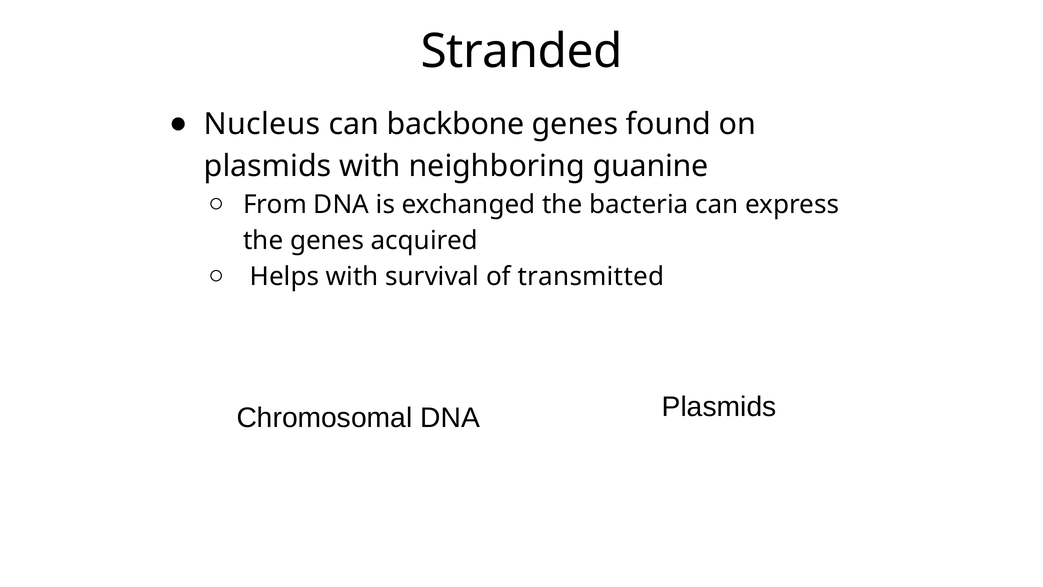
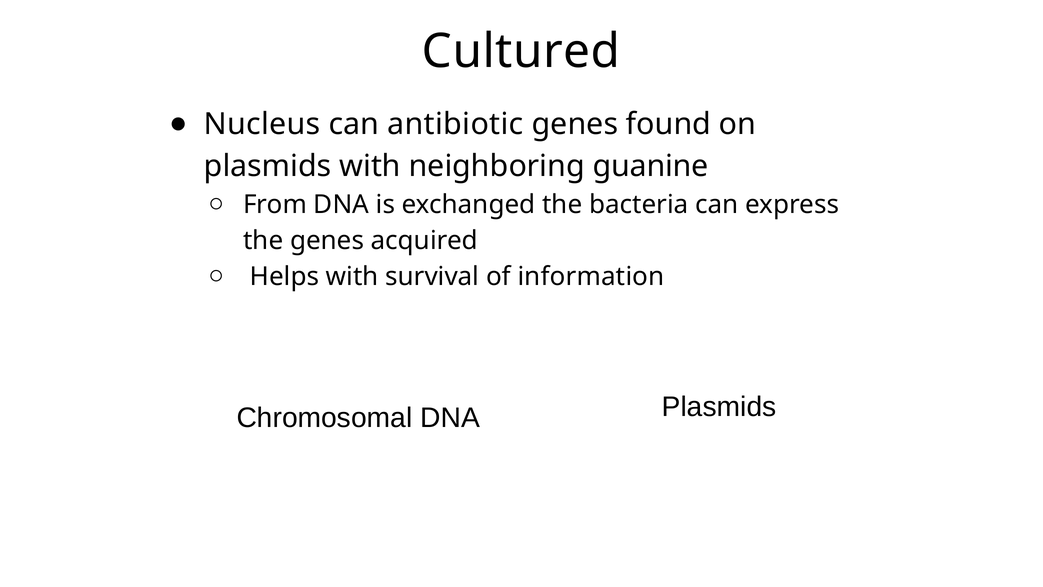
Stranded: Stranded -> Cultured
backbone: backbone -> antibiotic
transmitted: transmitted -> information
